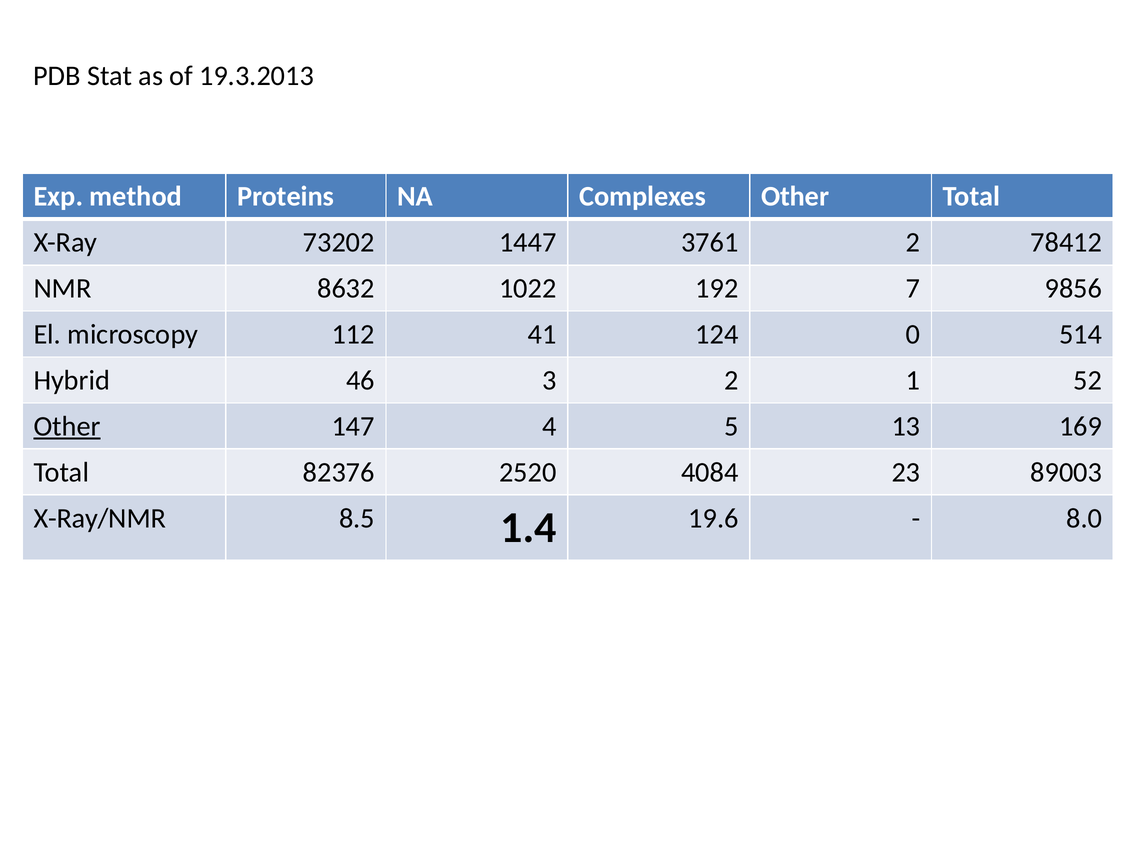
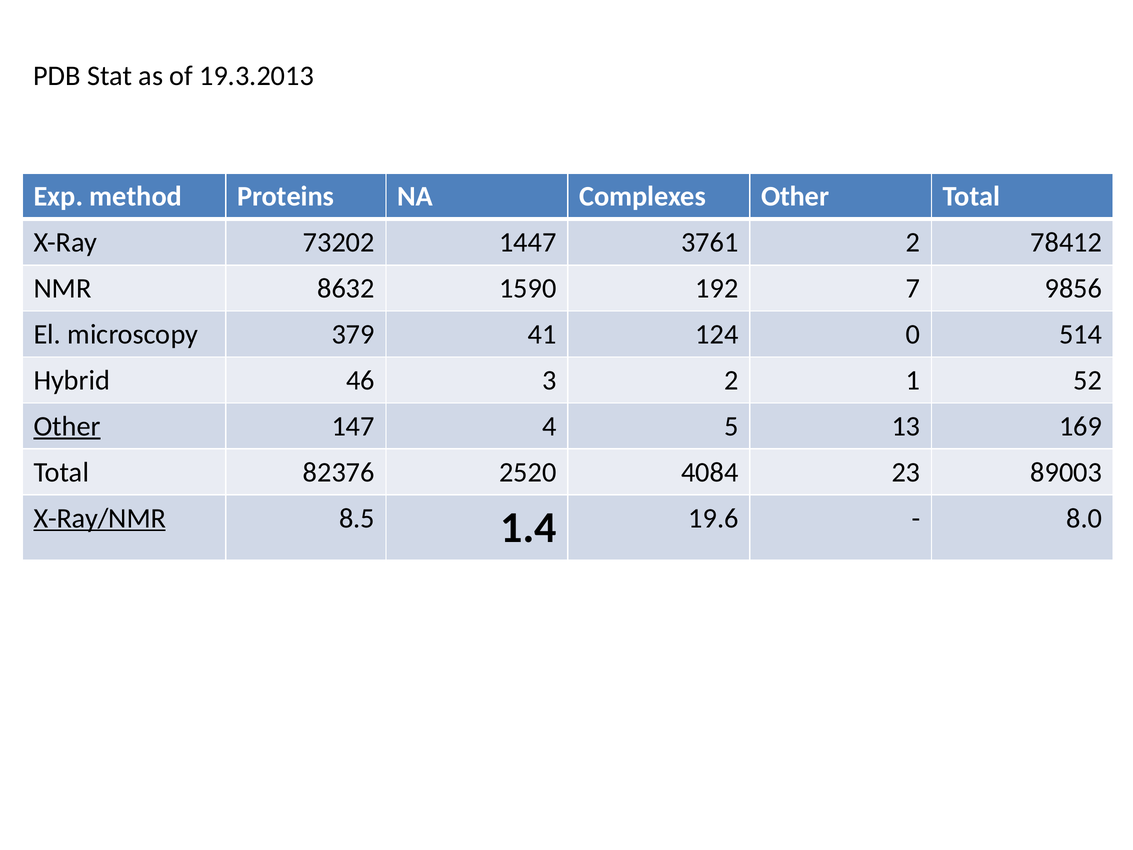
1022: 1022 -> 1590
112: 112 -> 379
X-Ray/NMR underline: none -> present
